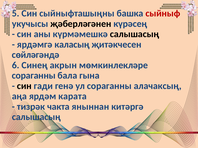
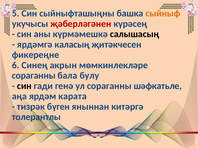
сыйныф colour: red -> orange
җәберләгәнен colour: black -> red
сөйләгәндә: сөйләгәндә -> фикереңне
гына: гына -> булу
алачаксың: алачаксың -> шәфкатьле
чакта: чакта -> бүген
салышасың at (36, 117): салышасың -> толерантлы
